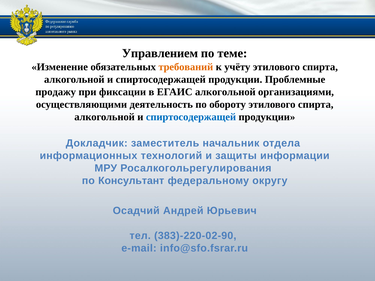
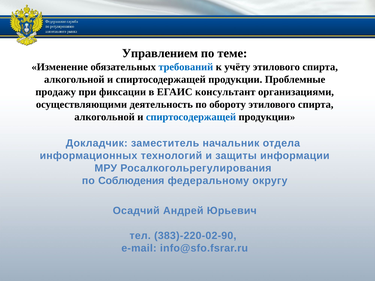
требований colour: orange -> blue
ЕГАИС алкогольной: алкогольной -> консультант
Консультант: Консультант -> Соблюдения
